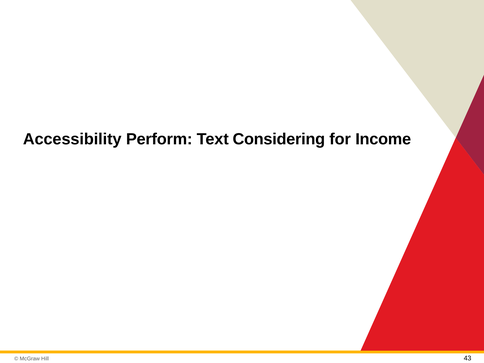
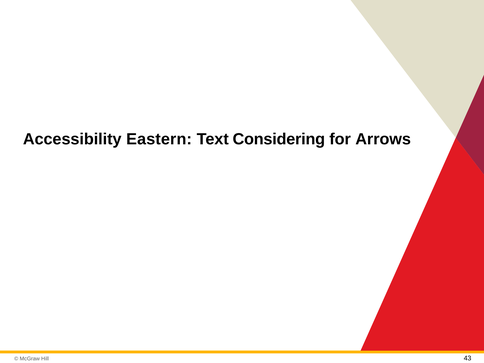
Perform: Perform -> Eastern
Income: Income -> Arrows
